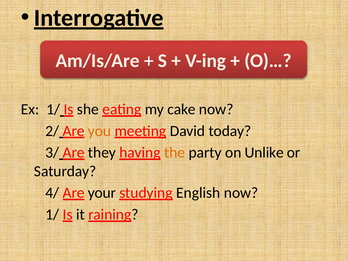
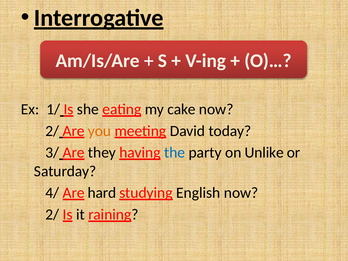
the colour: orange -> blue
your: your -> hard
1/ at (52, 215): 1/ -> 2/
